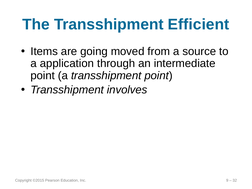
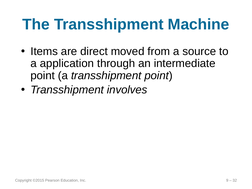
Efficient: Efficient -> Machine
going: going -> direct
